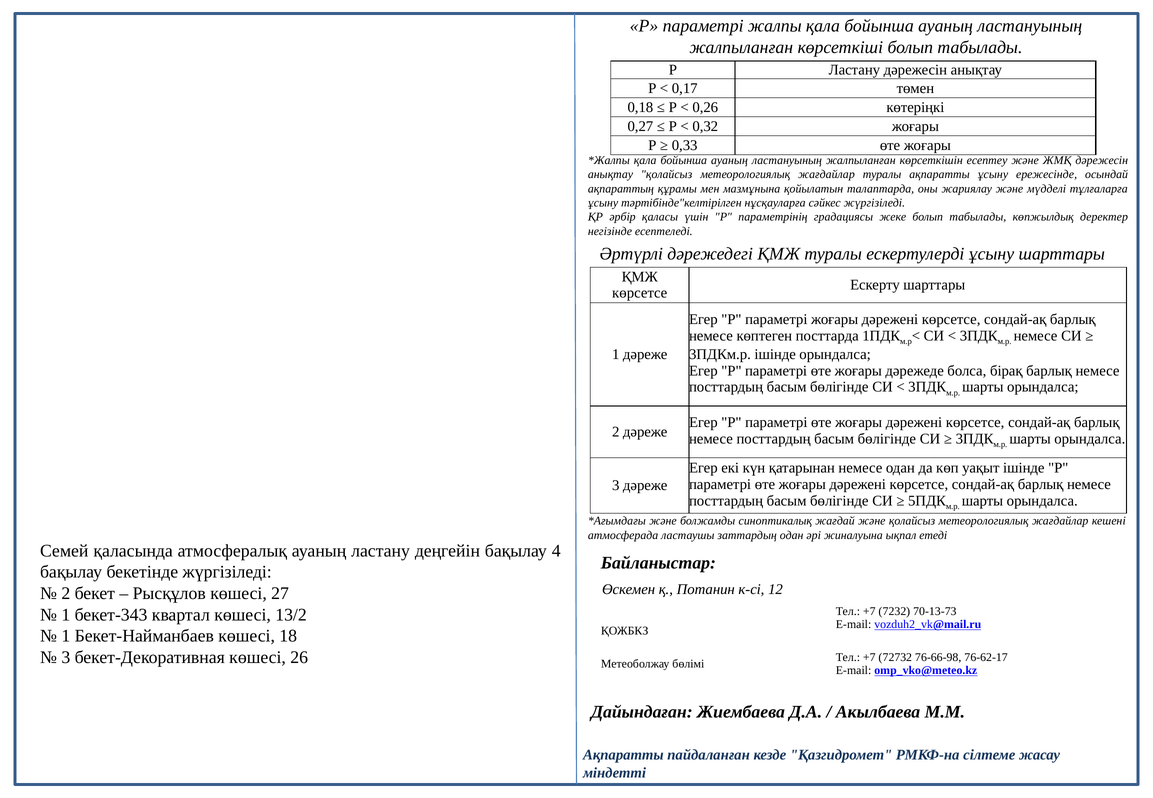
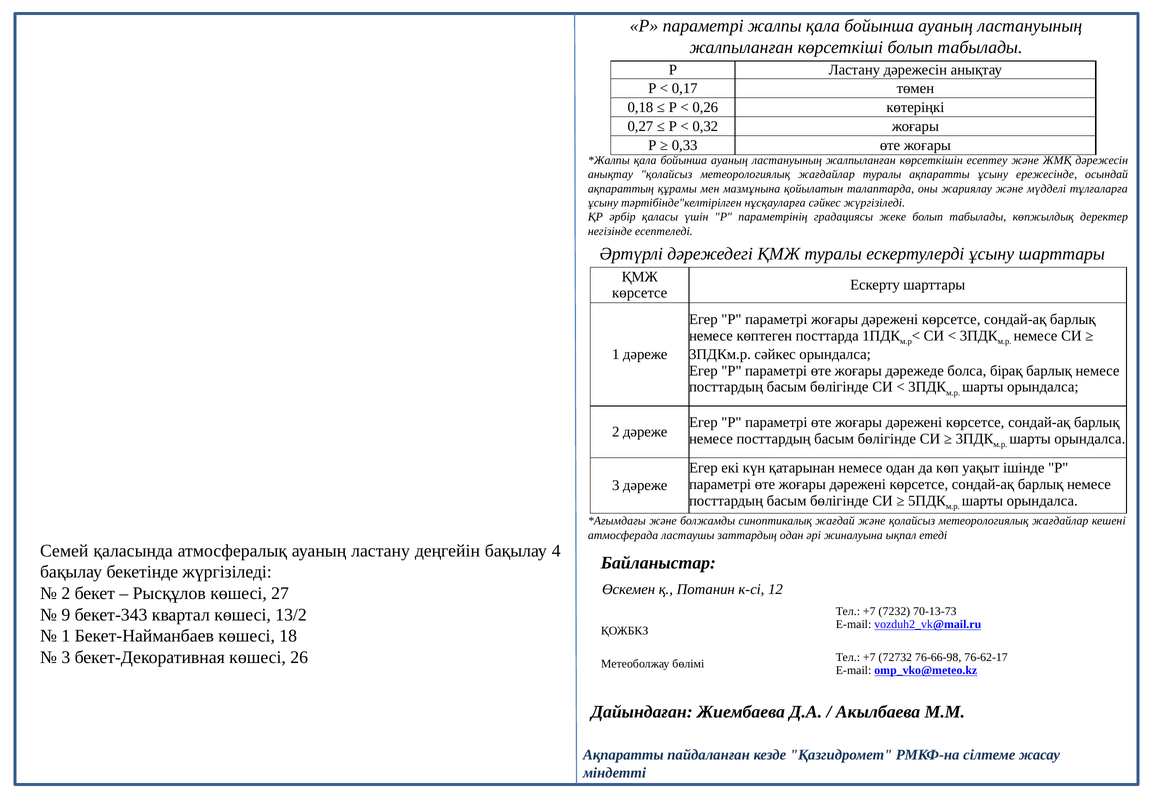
3ПДКм.р ішінде: ішінде -> сәйкес
1 at (66, 615): 1 -> 9
